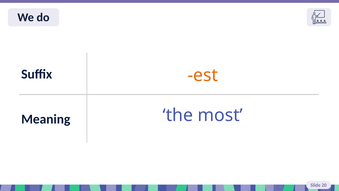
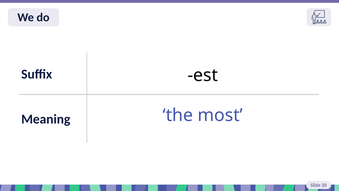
est colour: orange -> black
